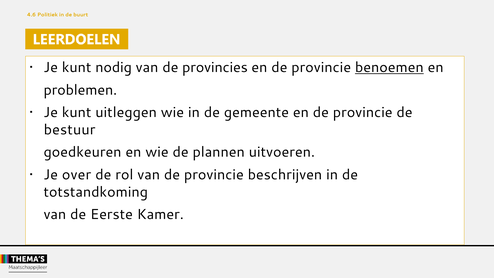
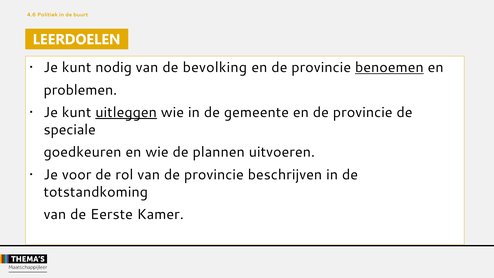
provincies: provincies -> bevolking
uitleggen underline: none -> present
bestuur: bestuur -> speciale
over: over -> voor
